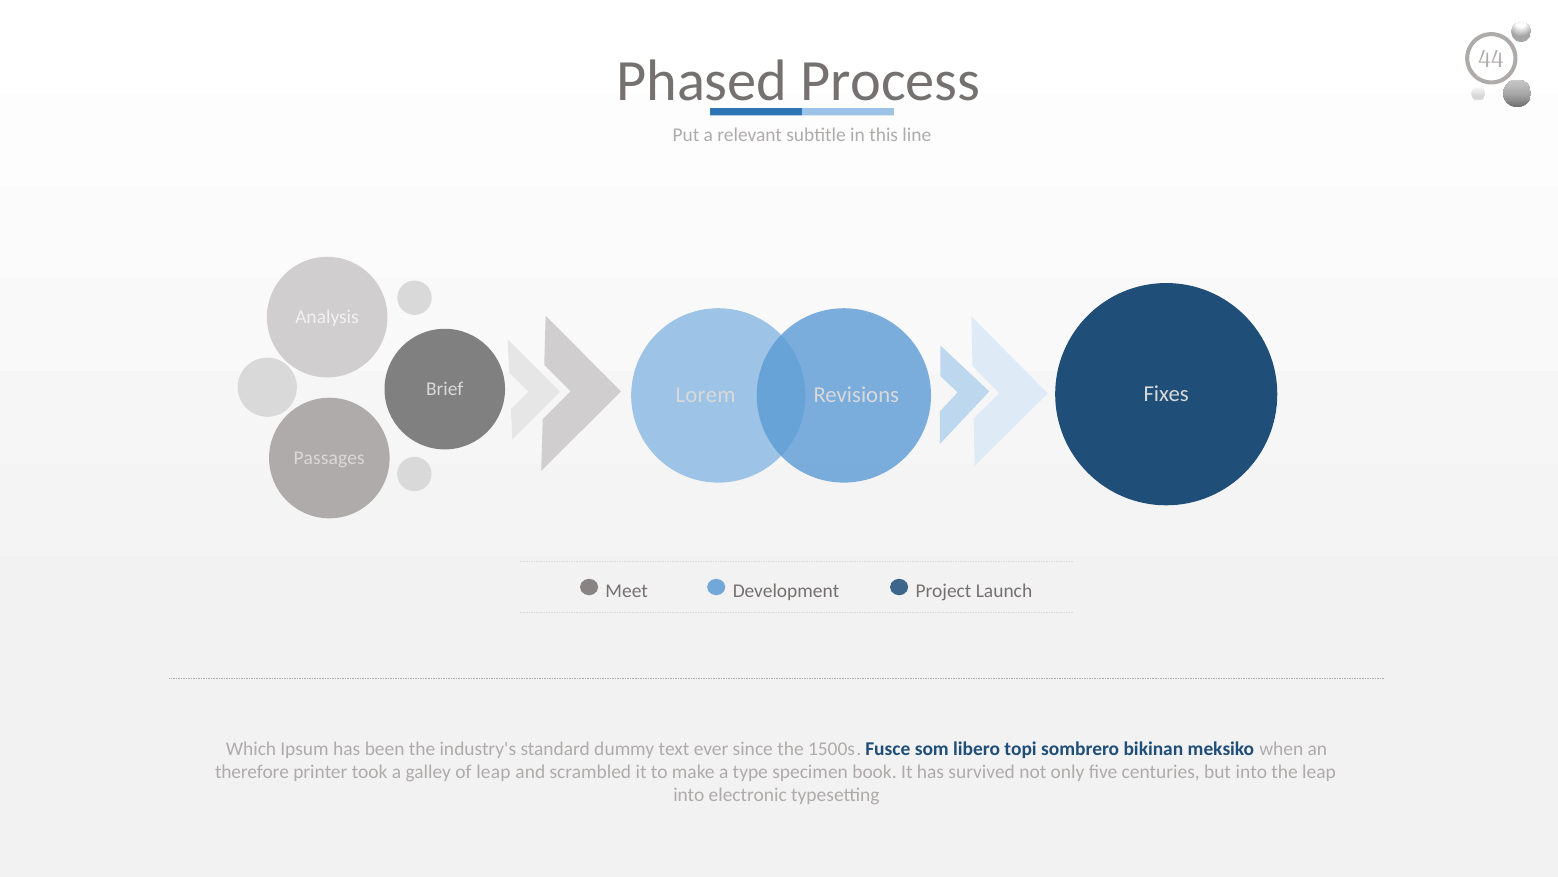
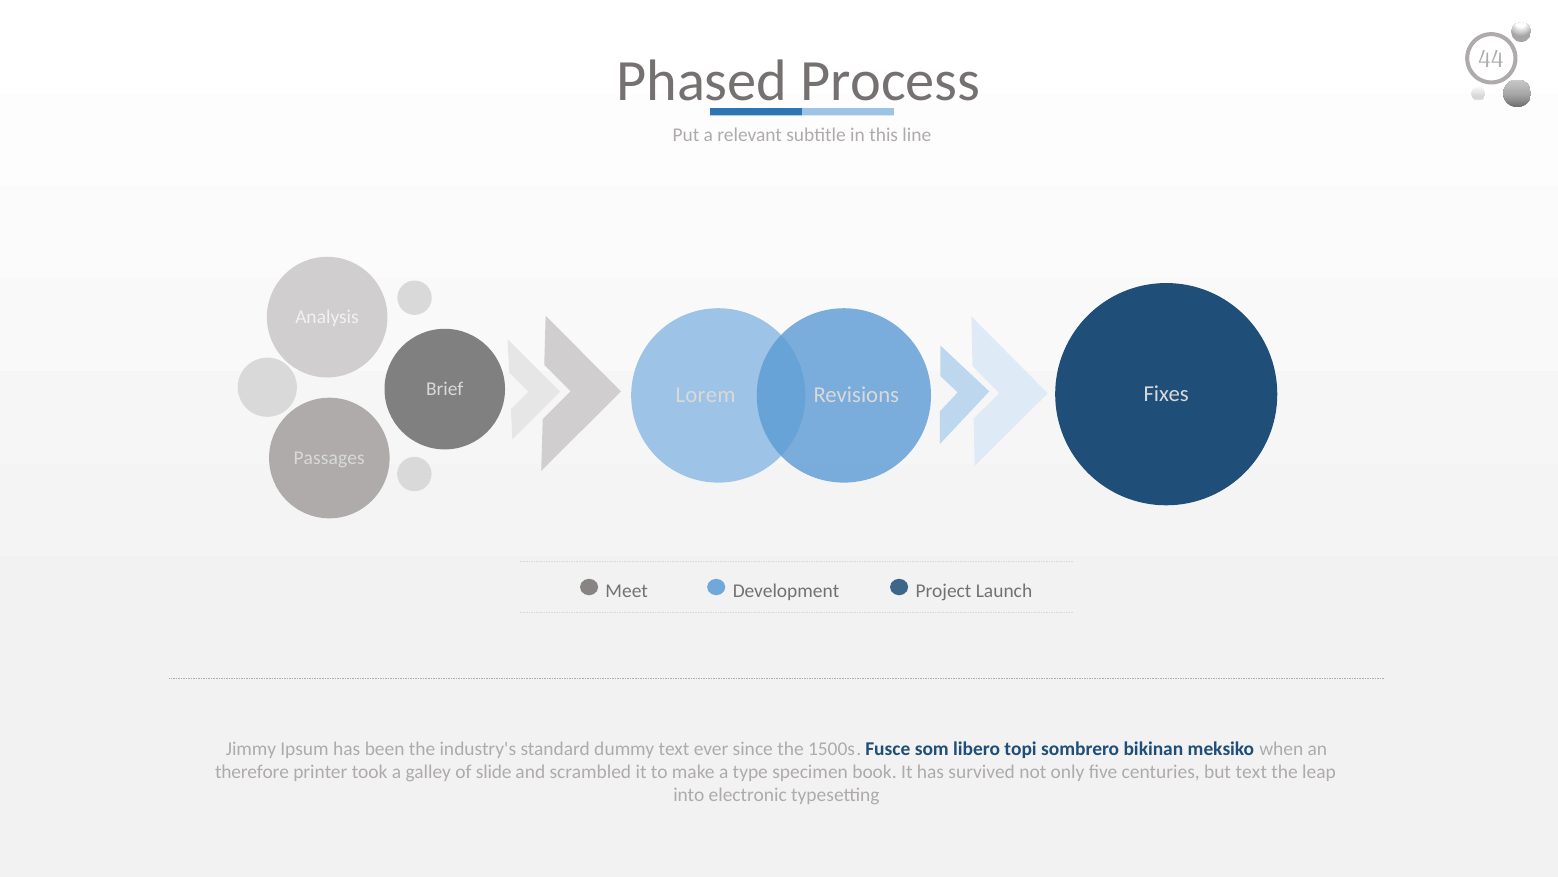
Which: Which -> Jimmy
of leap: leap -> slide
but into: into -> text
